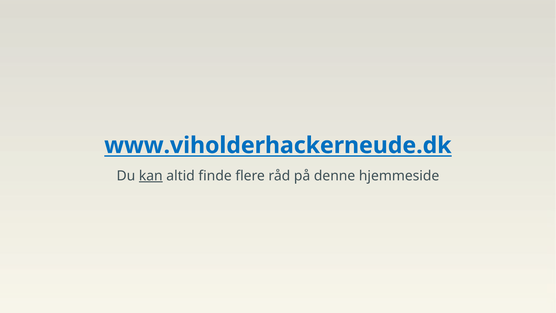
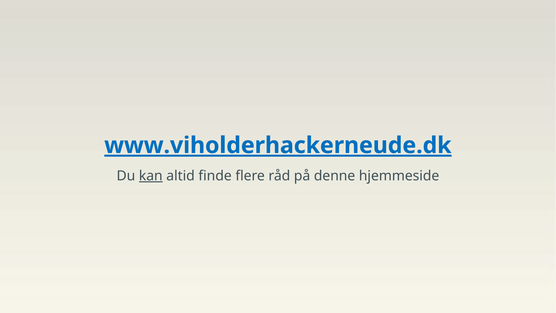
www.viholderhackerneude.dk underline: none -> present
